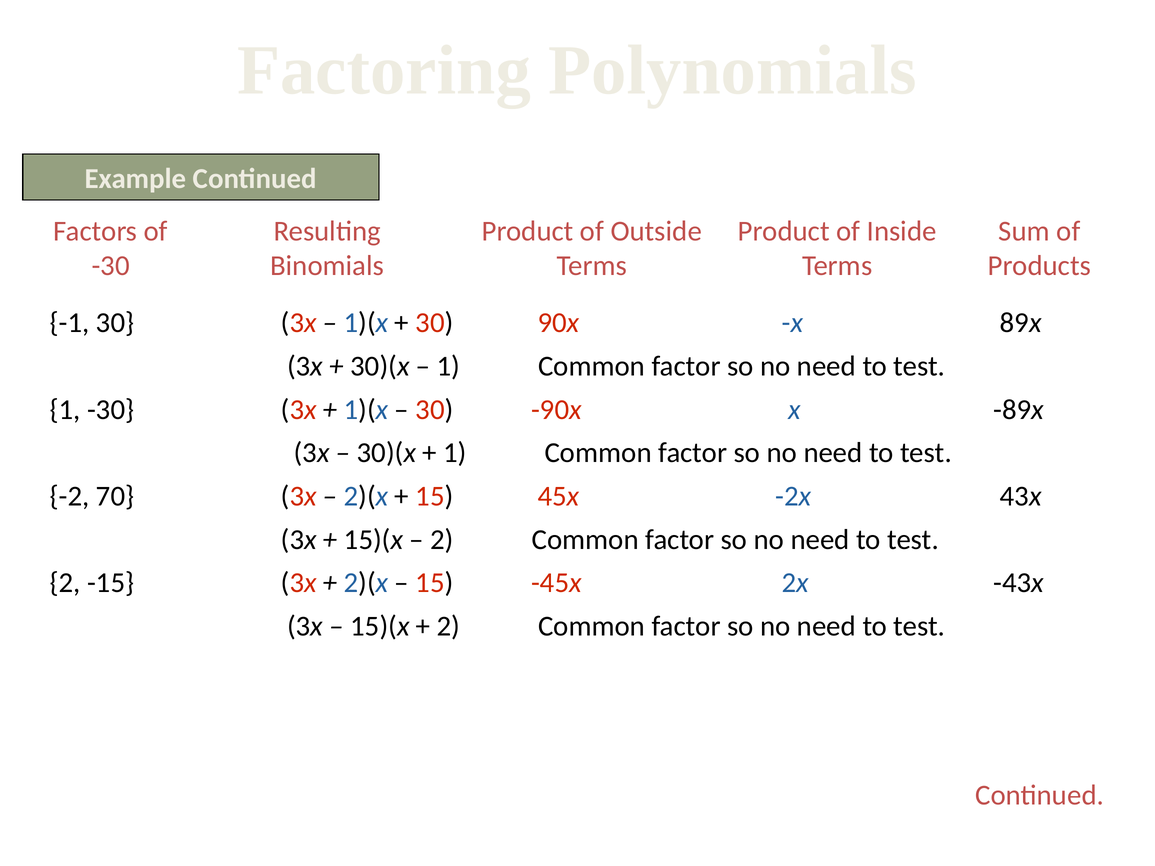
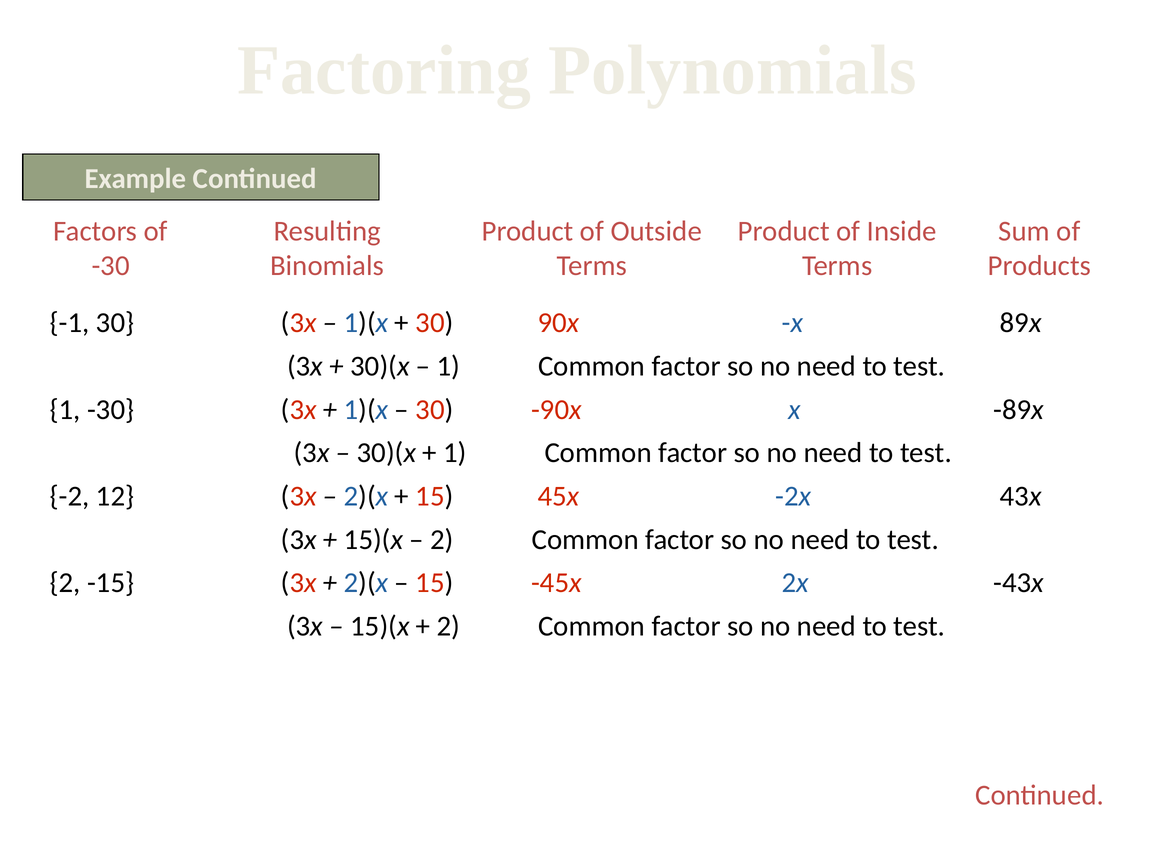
70: 70 -> 12
